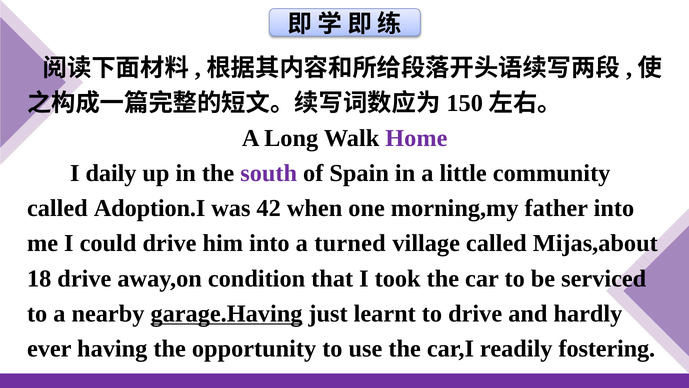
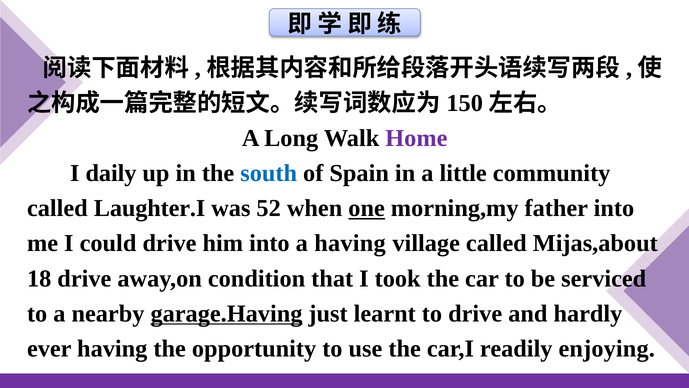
south colour: purple -> blue
Adoption.I: Adoption.I -> Laughter.I
42: 42 -> 52
one underline: none -> present
a turned: turned -> having
fostering: fostering -> enjoying
